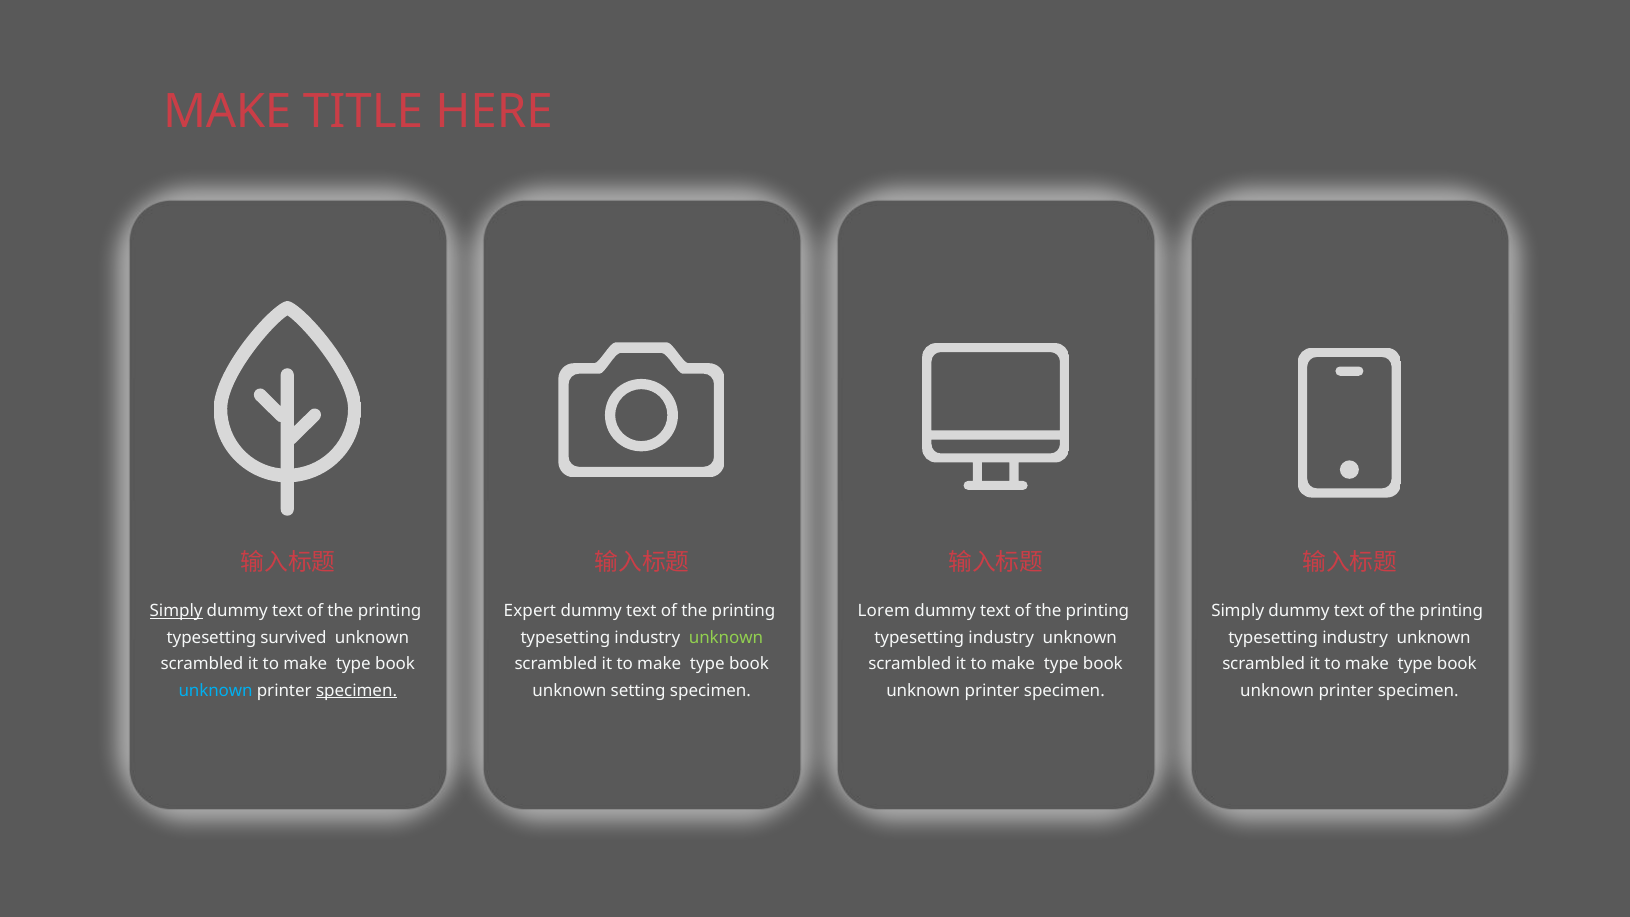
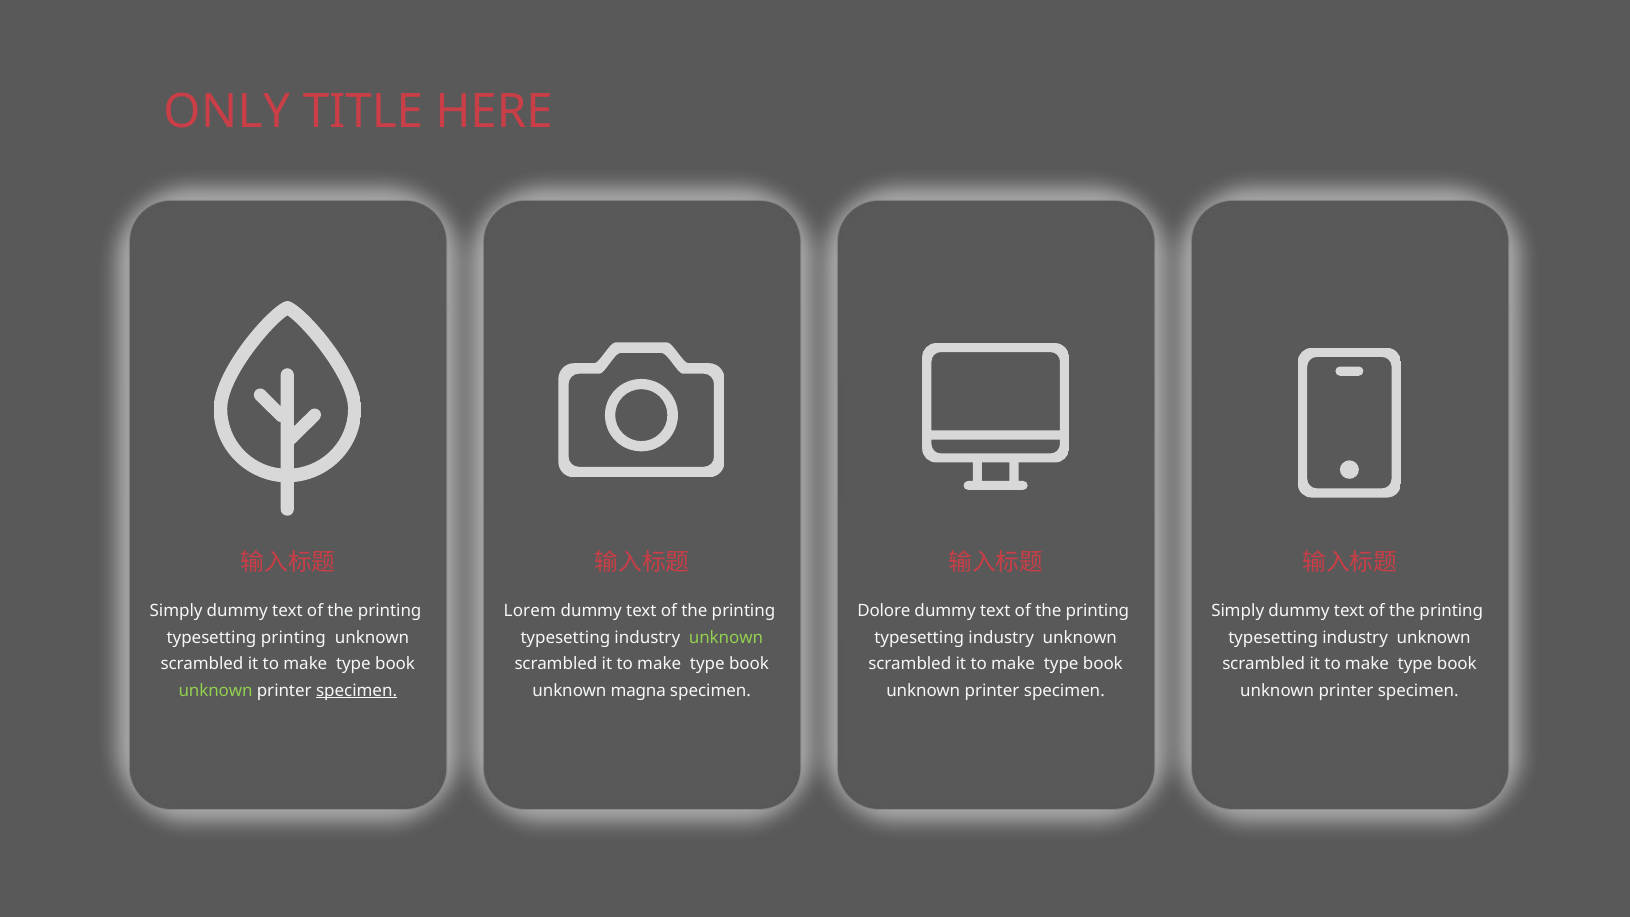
MAKE at (227, 112): MAKE -> ONLY
Simply at (176, 611) underline: present -> none
Expert: Expert -> Lorem
Lorem: Lorem -> Dolore
typesetting survived: survived -> printing
unknown at (216, 690) colour: light blue -> light green
setting: setting -> magna
